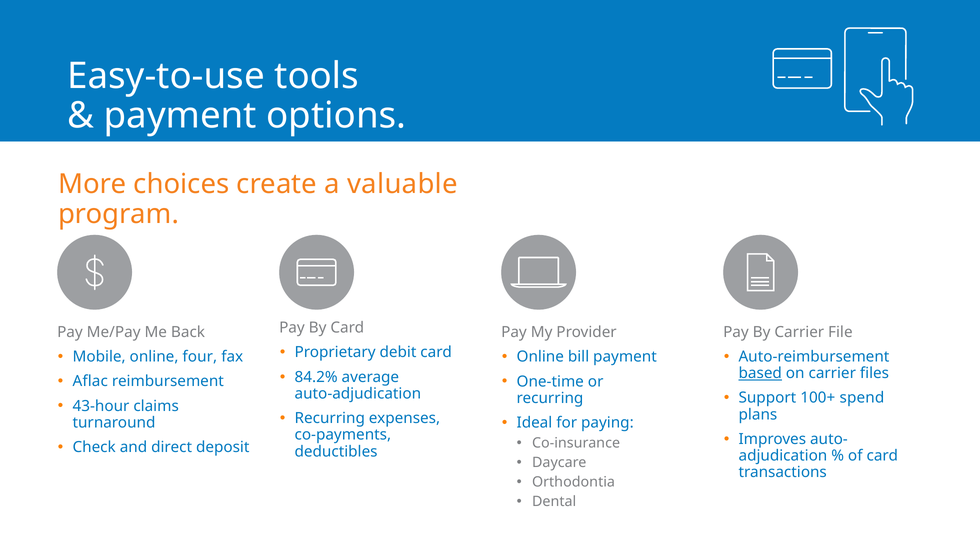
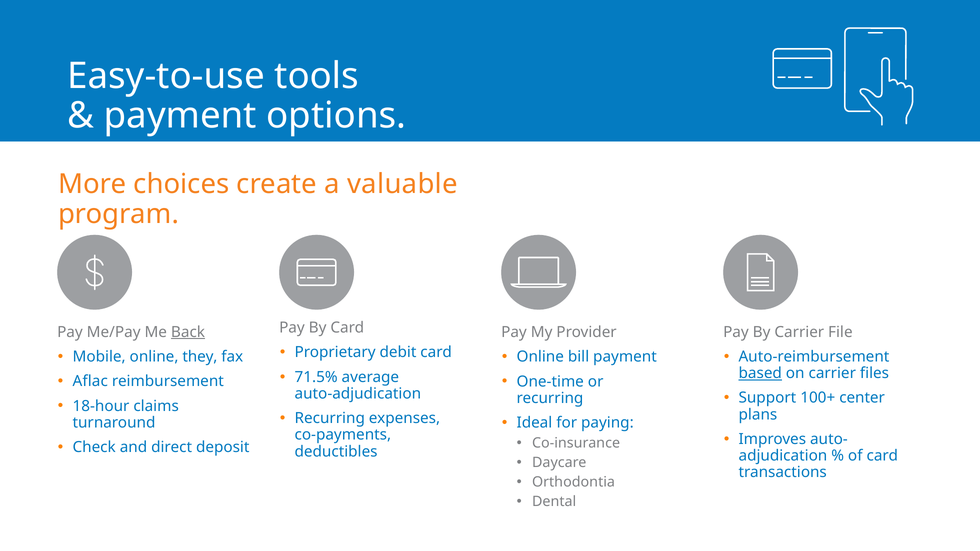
Back underline: none -> present
four: four -> they
84.2%: 84.2% -> 71.5%
spend: spend -> center
43-hour: 43-hour -> 18-hour
